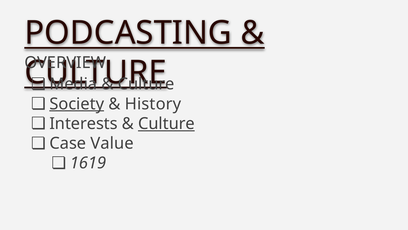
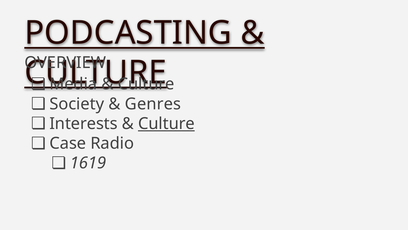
Society underline: present -> none
History: History -> Genres
Value: Value -> Radio
